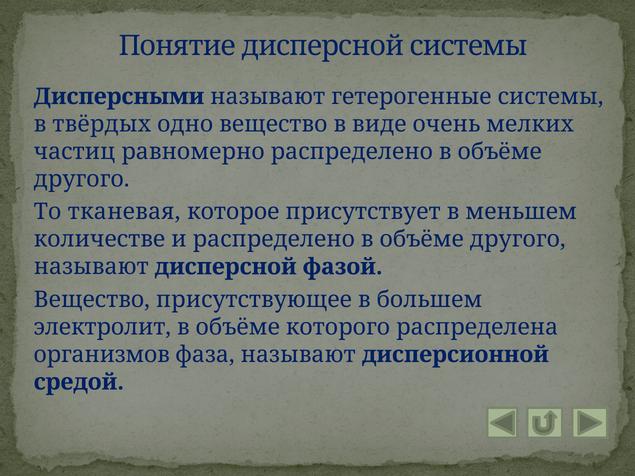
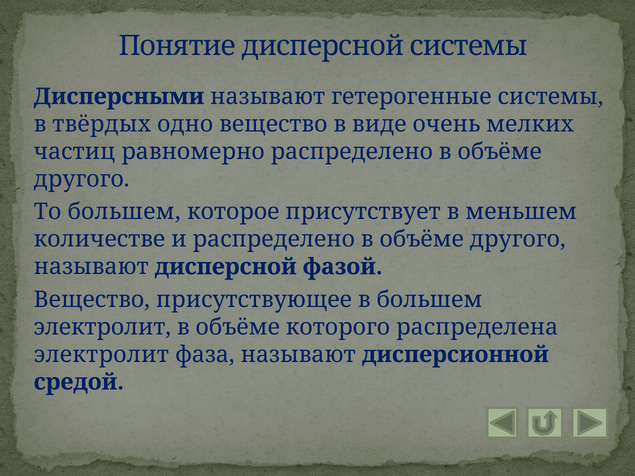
То тканевая: тканевая -> большем
организмов at (102, 355): организмов -> электролит
